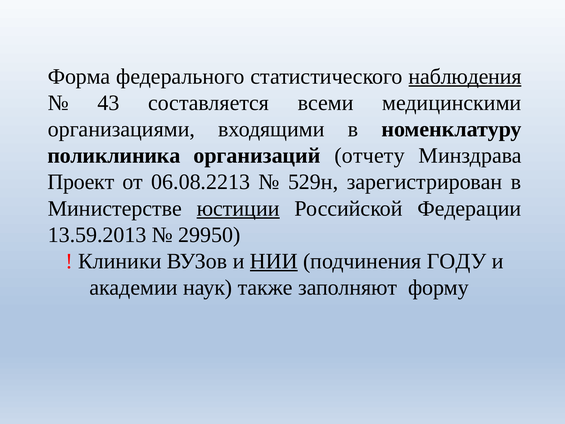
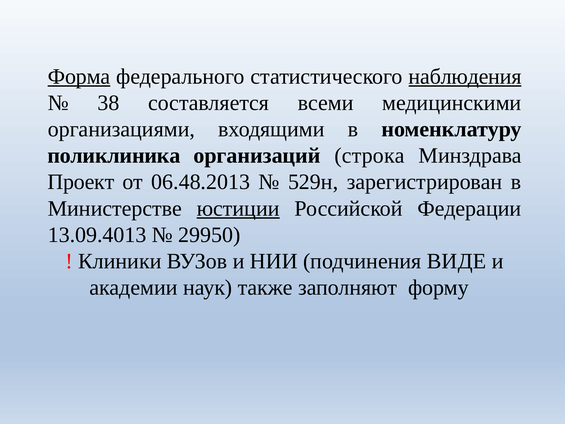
Форма underline: none -> present
43: 43 -> 38
отчету: отчету -> строка
06.08.2213: 06.08.2213 -> 06.48.2013
13.59.2013: 13.59.2013 -> 13.09.4013
НИИ underline: present -> none
ГОДУ: ГОДУ -> ВИДЕ
